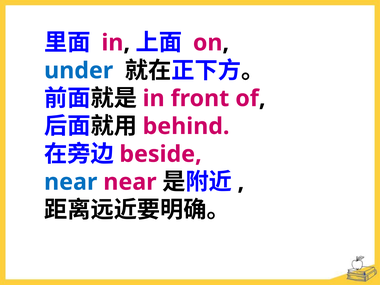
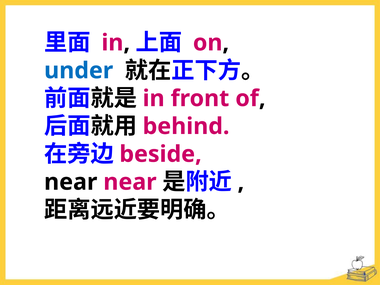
near at (71, 182) colour: blue -> black
